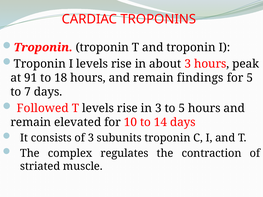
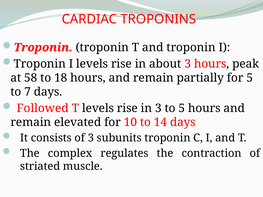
91: 91 -> 58
findings: findings -> partially
